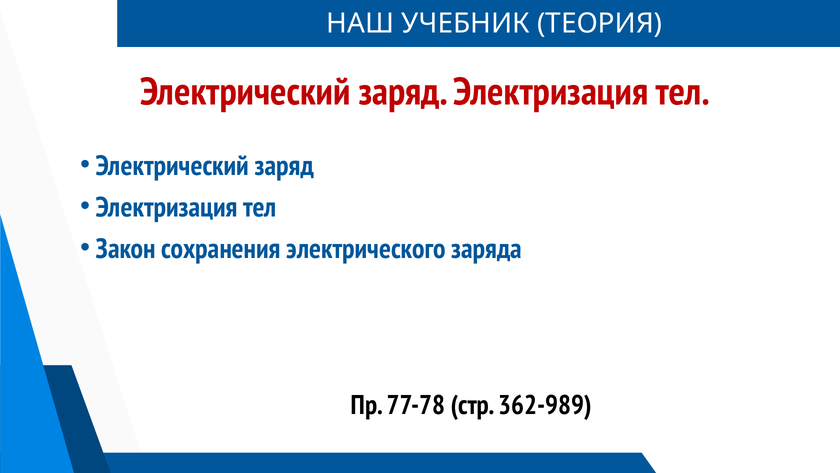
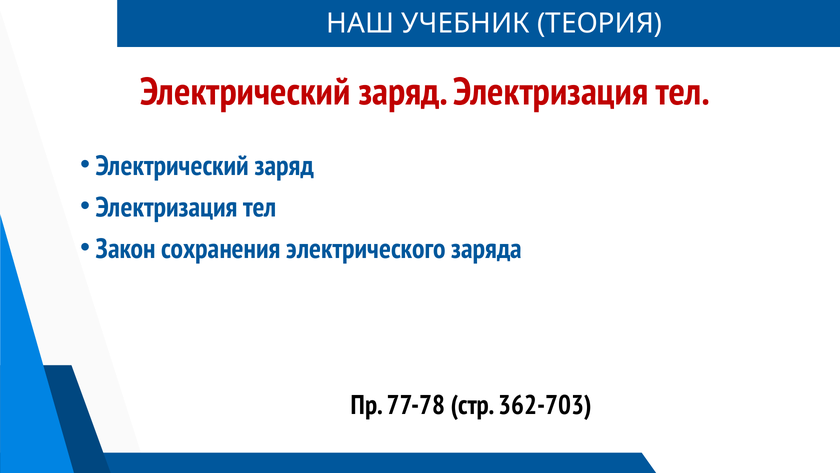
362-989: 362-989 -> 362-703
